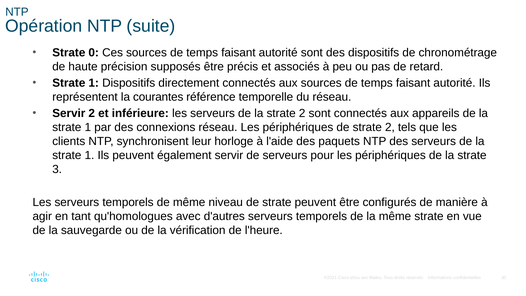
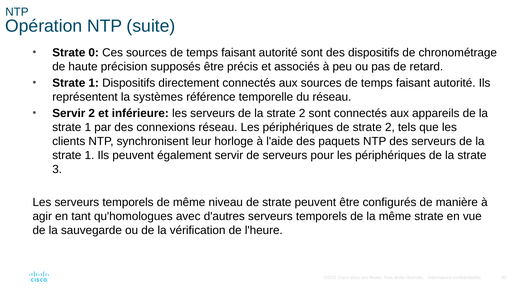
courantes: courantes -> systèmes
